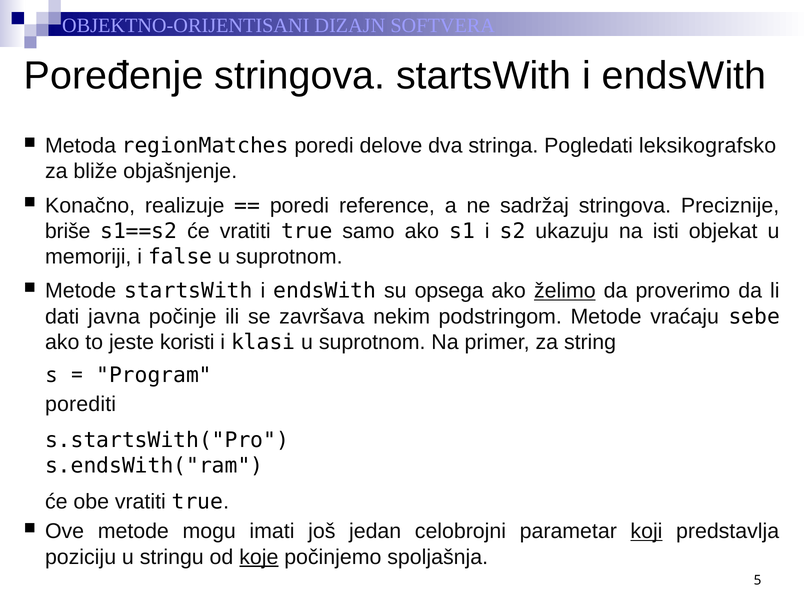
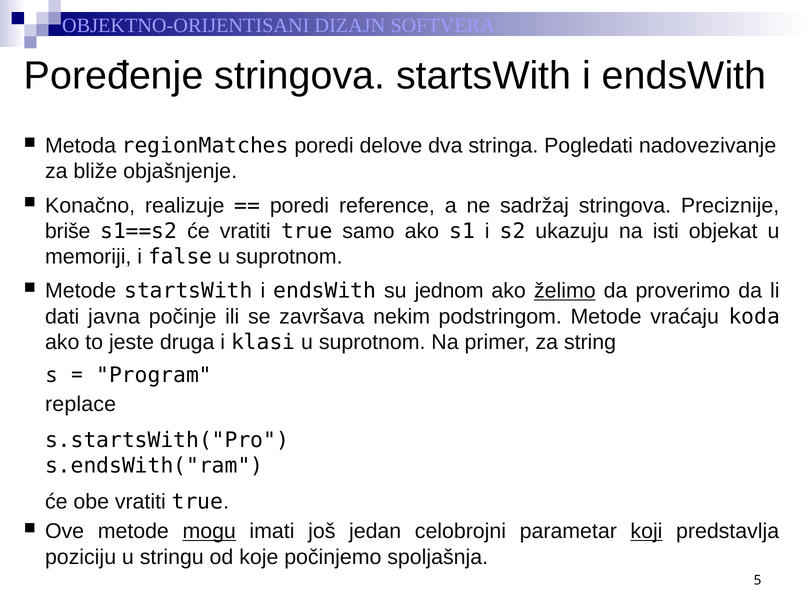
leksikografsko: leksikografsko -> nadovezivanje
opsega: opsega -> jednom
sebe: sebe -> koda
koristi: koristi -> druga
porediti: porediti -> replace
mogu underline: none -> present
koje underline: present -> none
